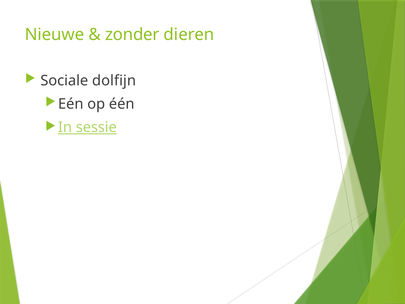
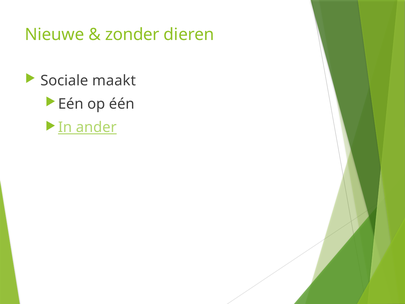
dolfijn: dolfijn -> maakt
sessie: sessie -> ander
